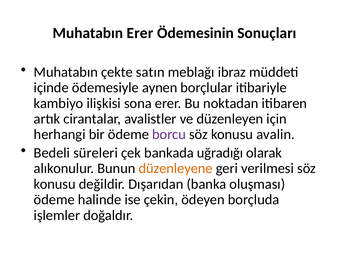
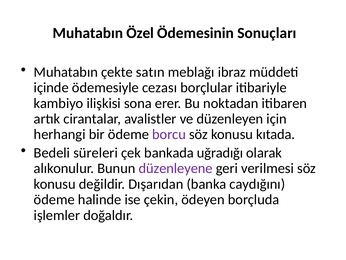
Muhatabın Erer: Erer -> Özel
aynen: aynen -> cezası
avalin: avalin -> kıtada
düzenleyene colour: orange -> purple
oluşması: oluşması -> caydığını
